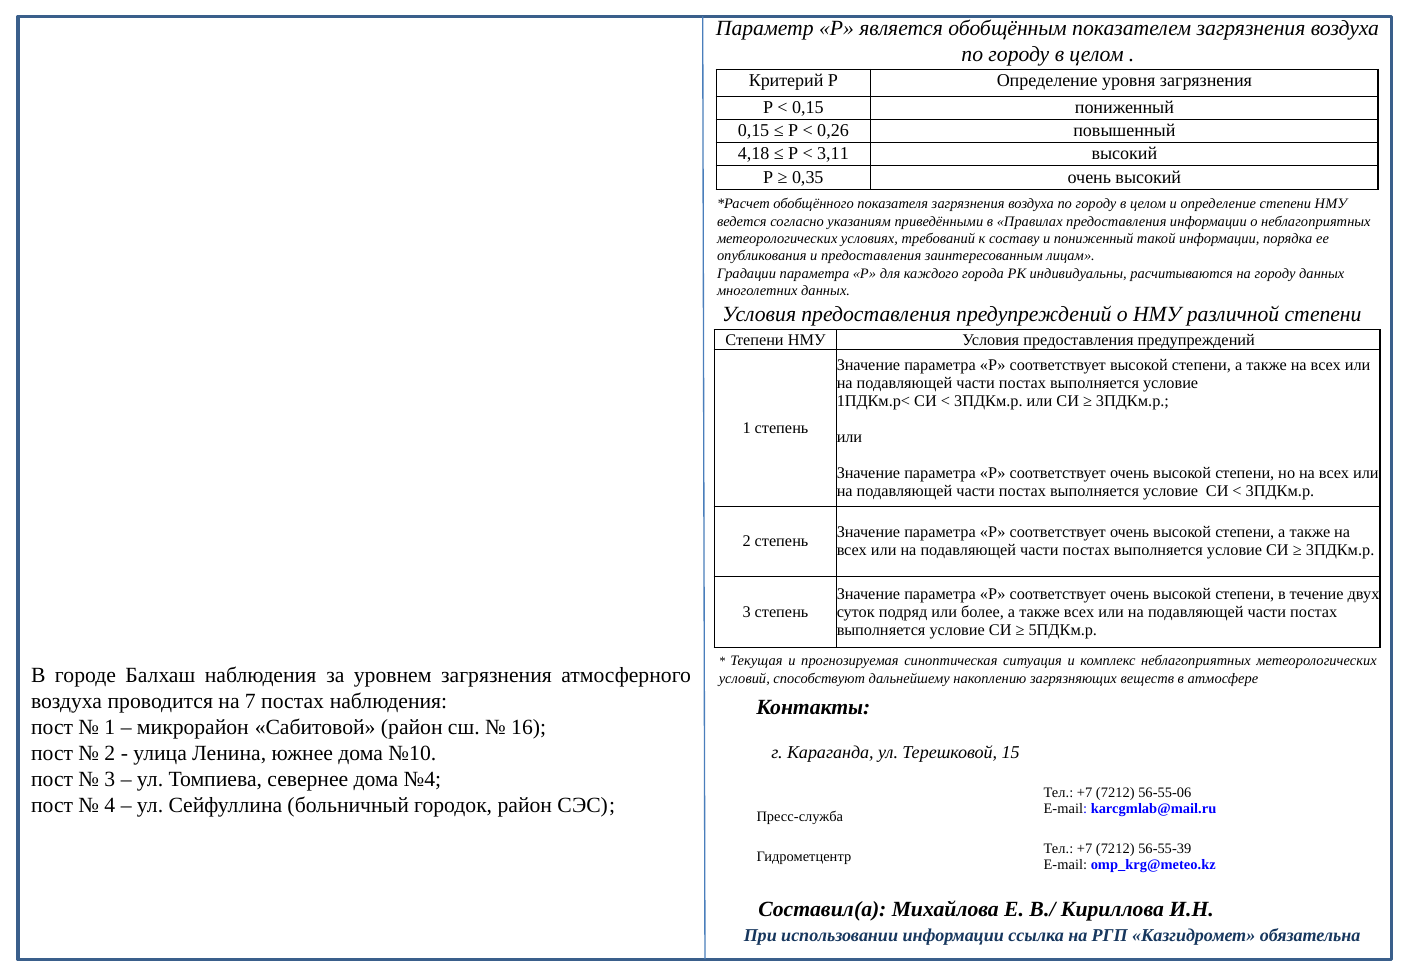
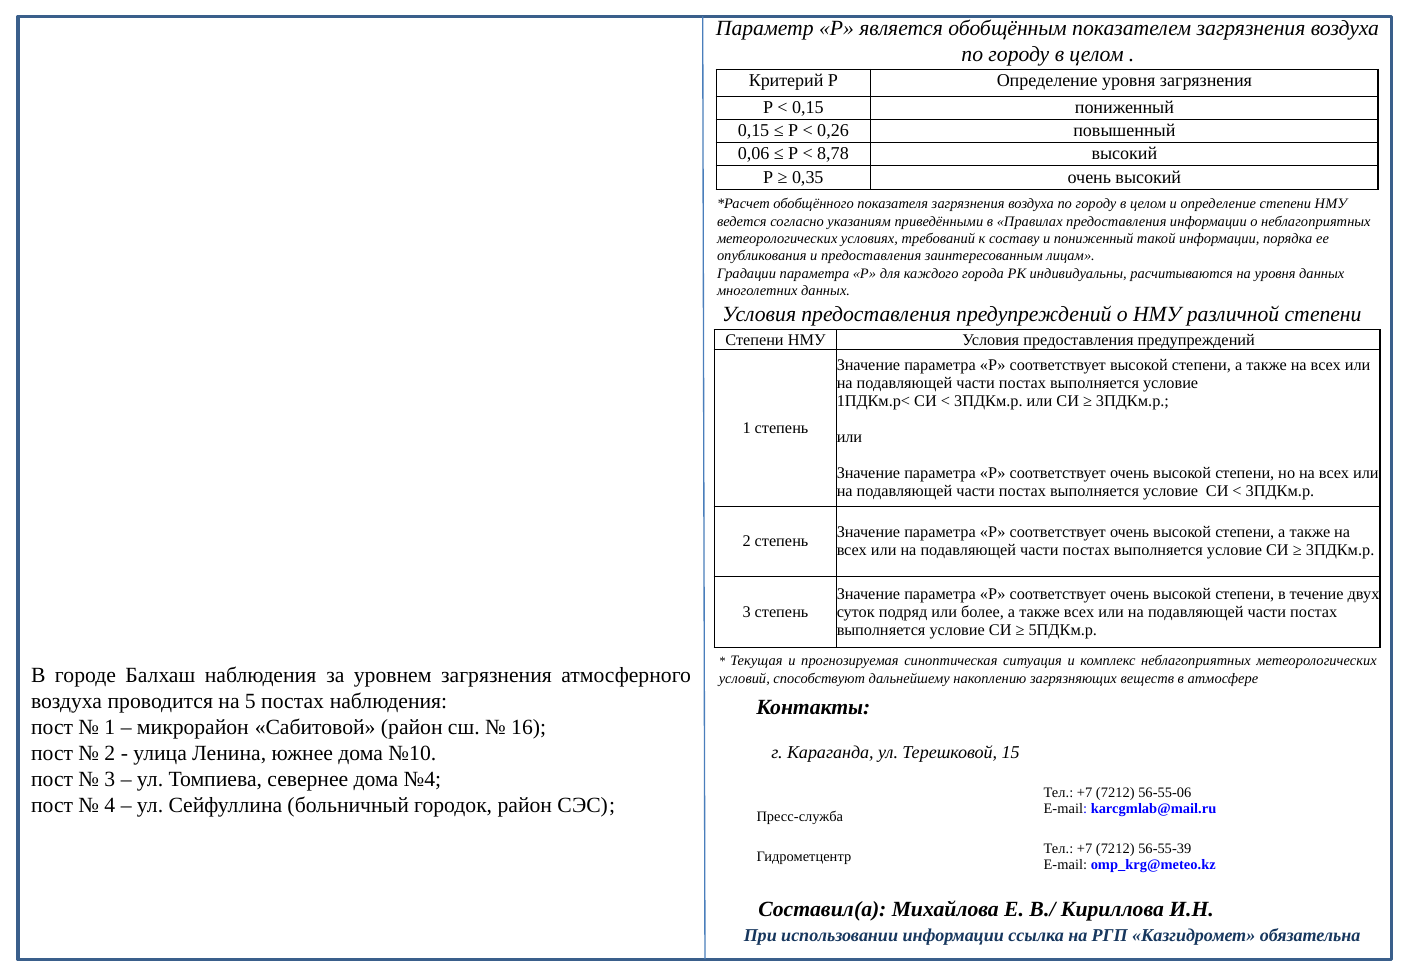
4,18: 4,18 -> 0,06
3,11: 3,11 -> 8,78
на городу: городу -> уровня
7: 7 -> 5
